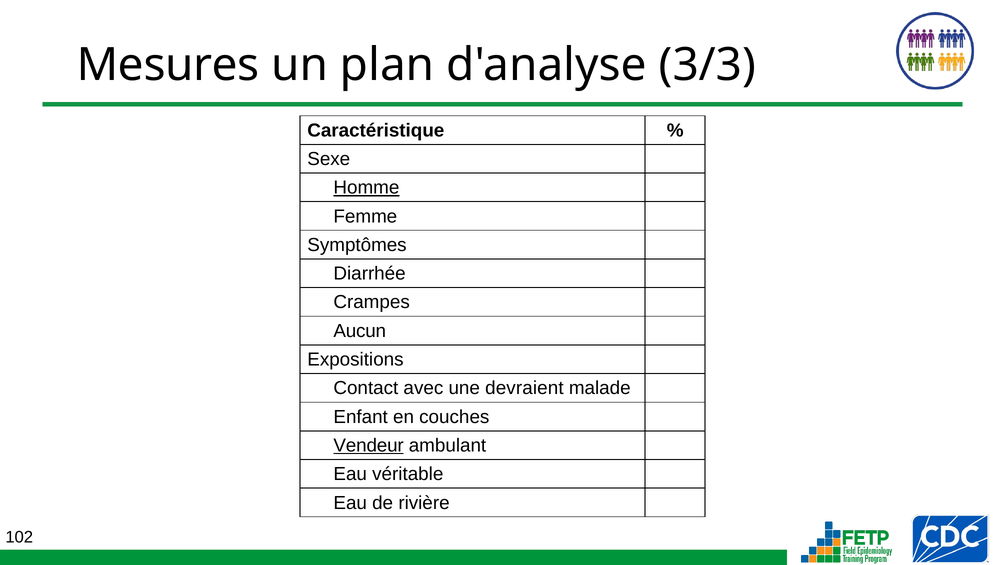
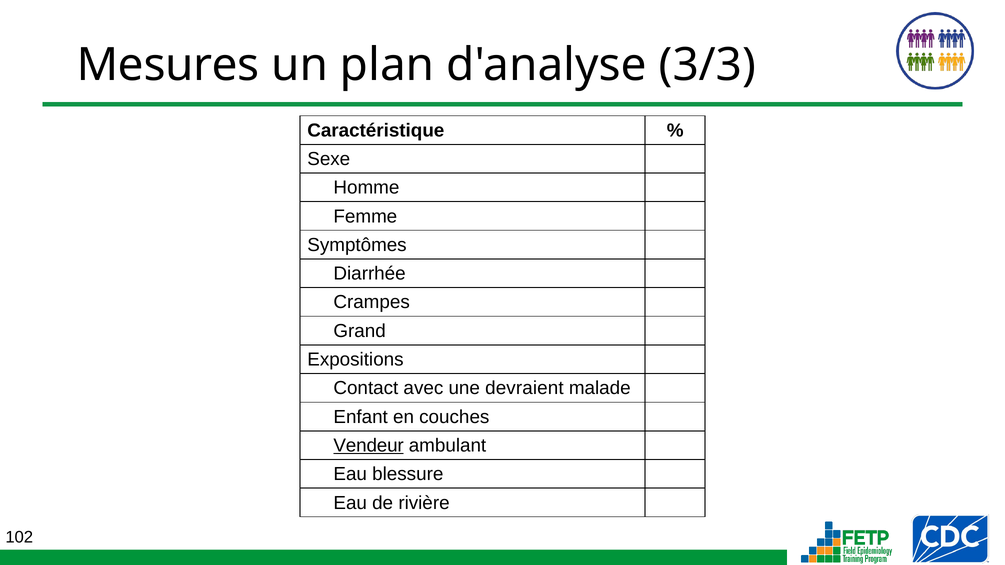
Homme underline: present -> none
Aucun: Aucun -> Grand
véritable: véritable -> blessure
